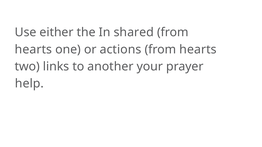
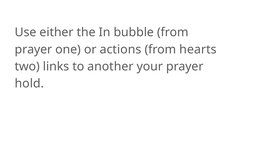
shared: shared -> bubble
hearts at (33, 50): hearts -> prayer
help: help -> hold
